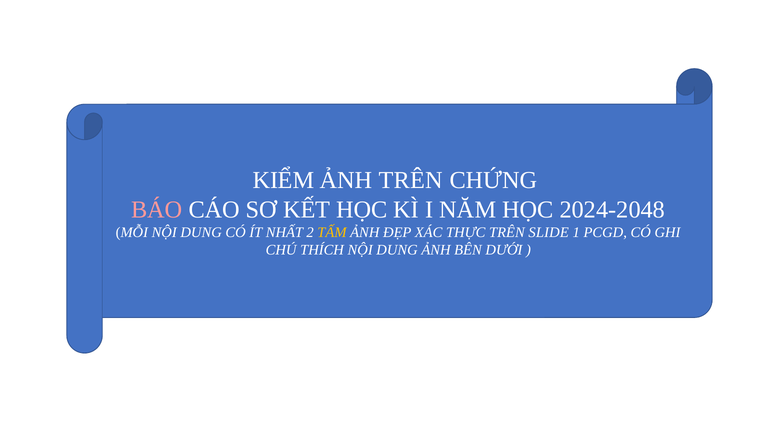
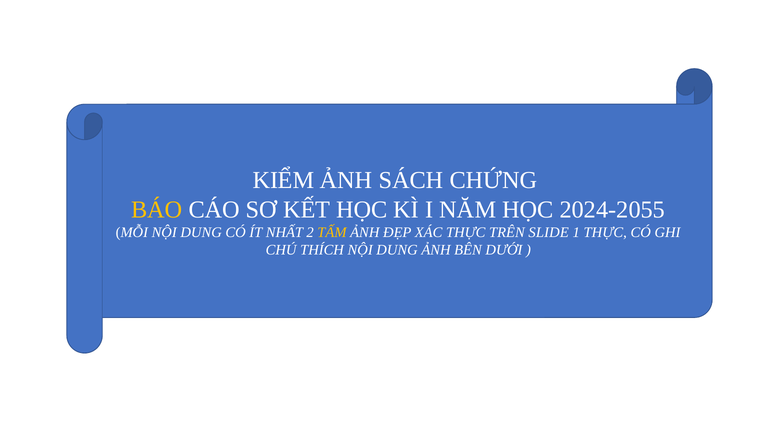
ẢNH TRÊN: TRÊN -> SÁCH
BÁO colour: pink -> yellow
2024-2048: 2024-2048 -> 2024-2055
1 PCGD: PCGD -> THỰC
